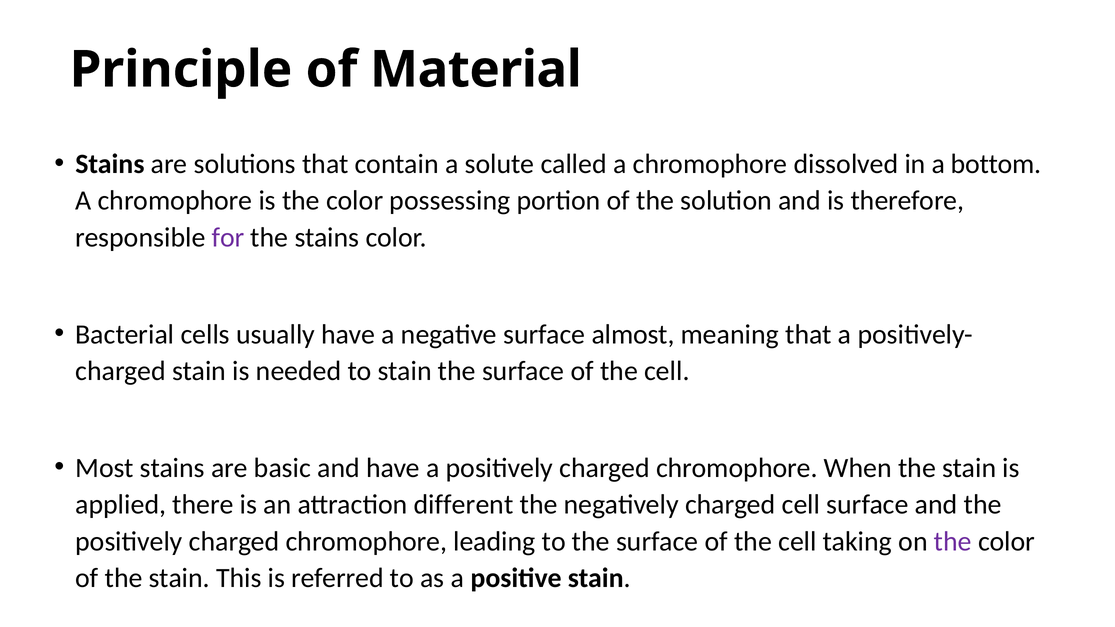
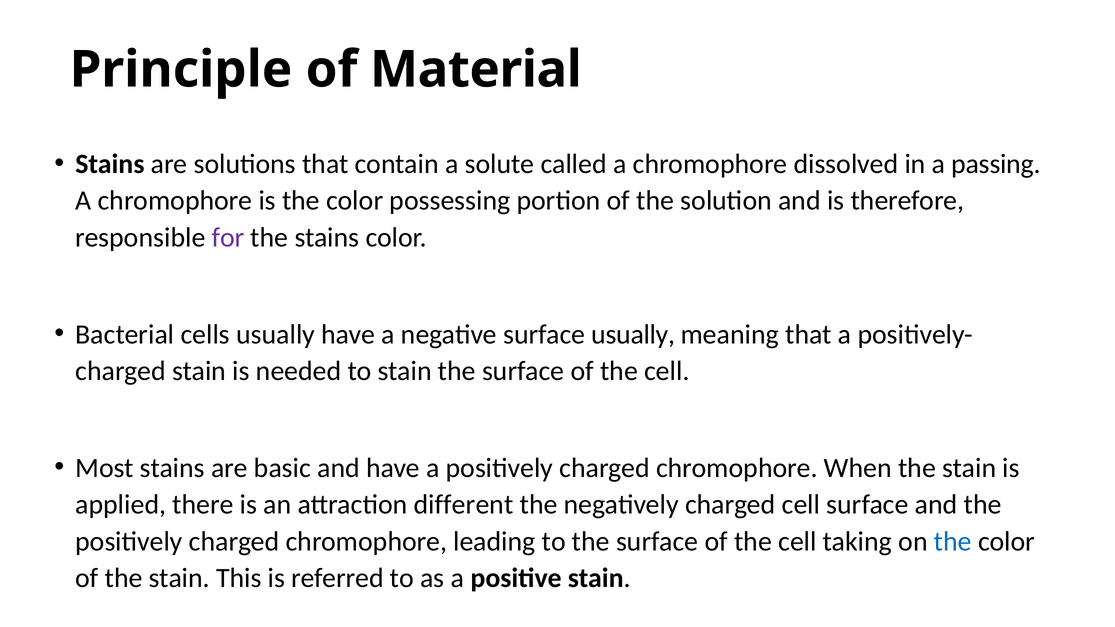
bottom: bottom -> passing
surface almost: almost -> usually
the at (953, 542) colour: purple -> blue
